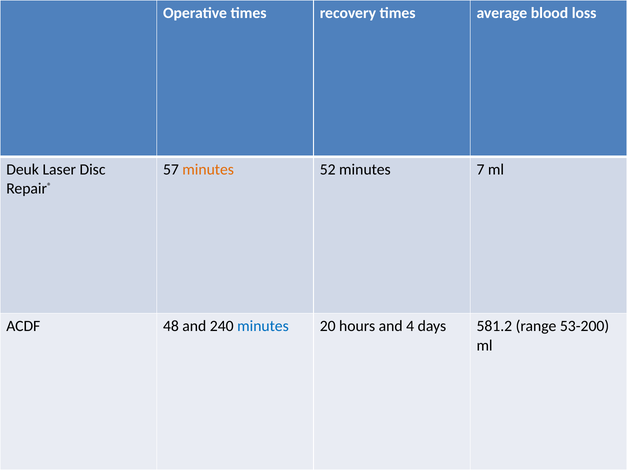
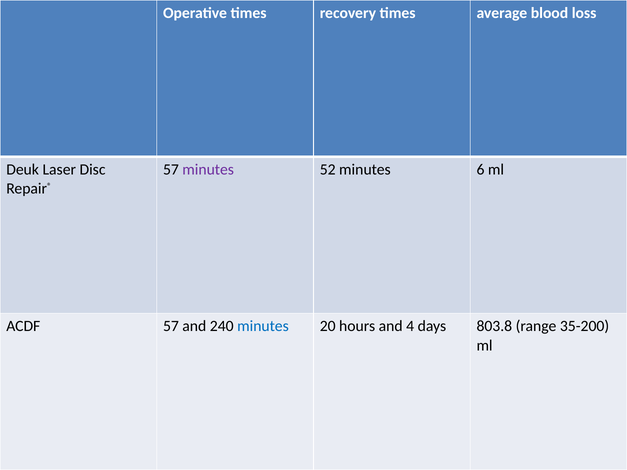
minutes at (208, 170) colour: orange -> purple
7: 7 -> 6
ACDF 48: 48 -> 57
581.2: 581.2 -> 803.8
53-200: 53-200 -> 35-200
